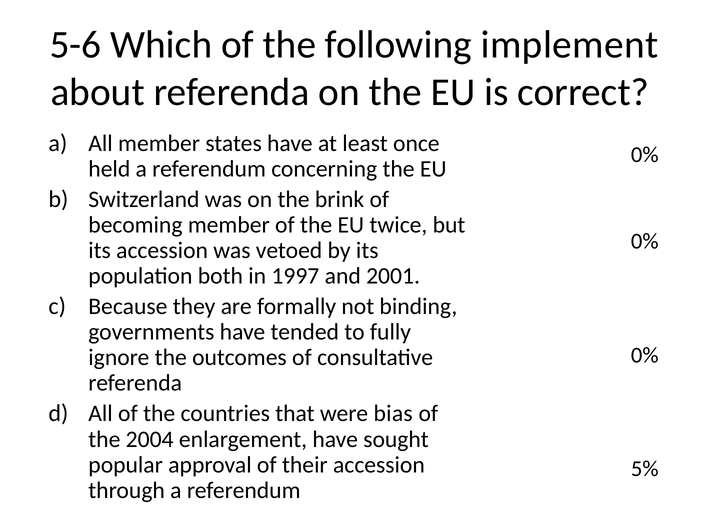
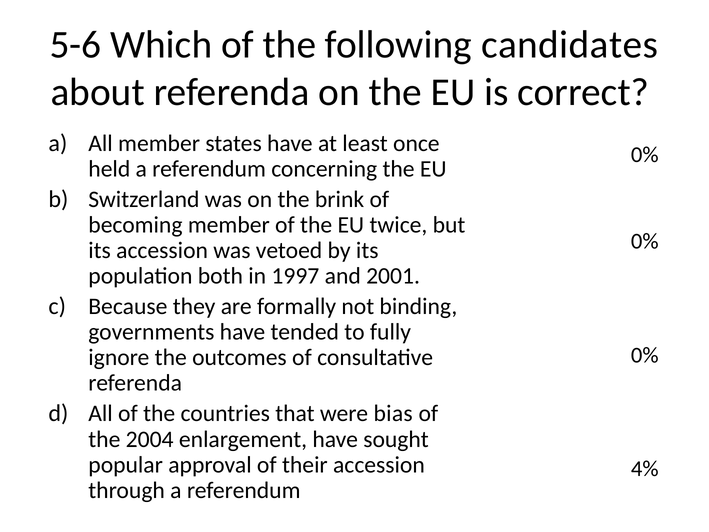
implement: implement -> candidates
5%: 5% -> 4%
